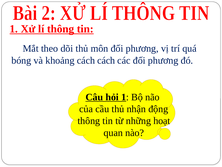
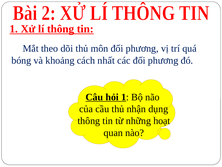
cách cách: cách -> nhất
động: động -> dụng
